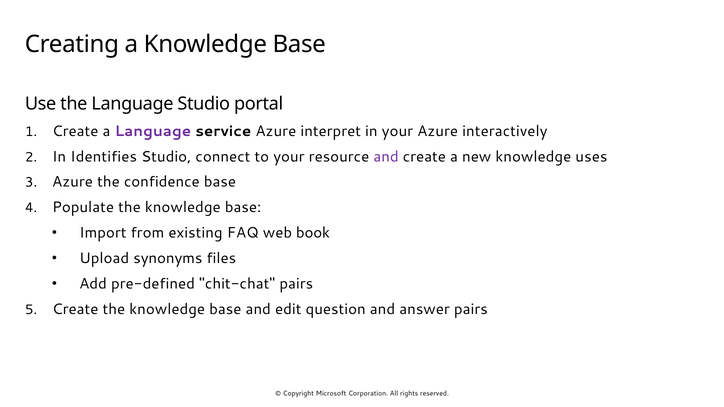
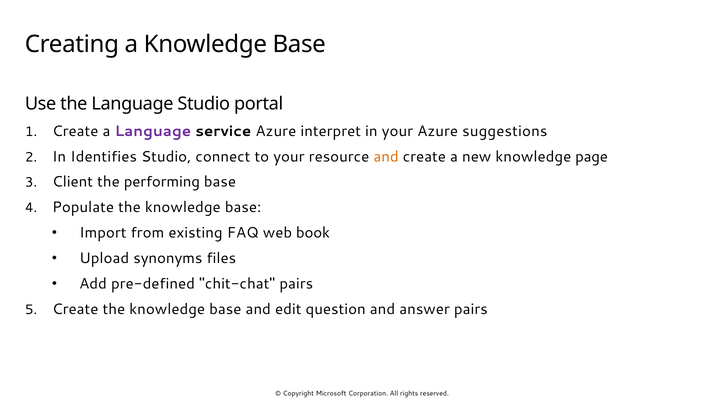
interactively: interactively -> suggestions
and at (386, 157) colour: purple -> orange
uses: uses -> page
Azure at (73, 182): Azure -> Client
confidence: confidence -> performing
